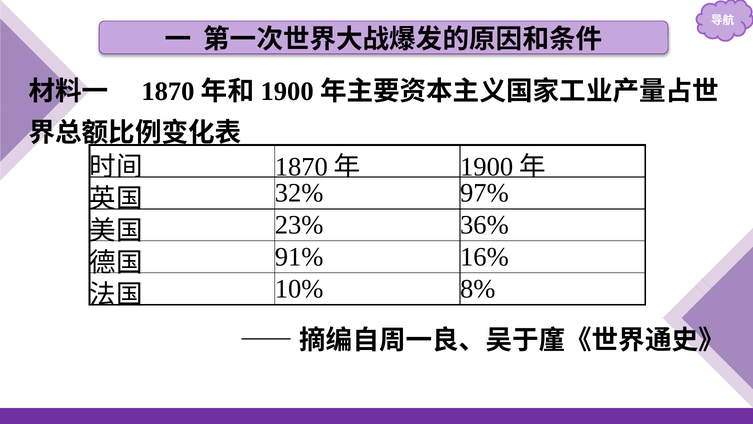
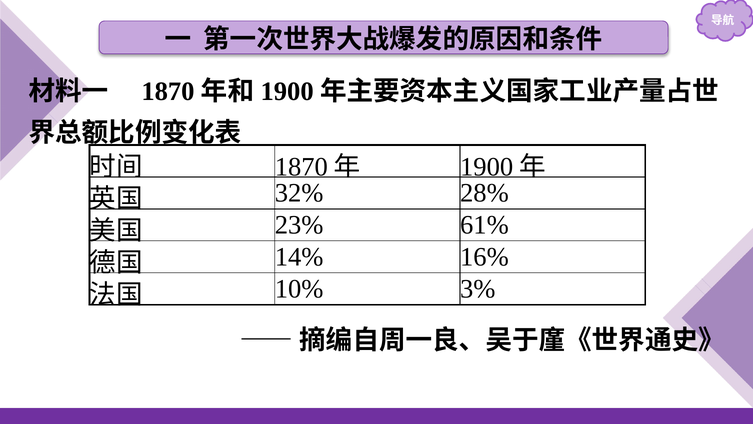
97%: 97% -> 28%
36%: 36% -> 61%
91%: 91% -> 14%
8%: 8% -> 3%
